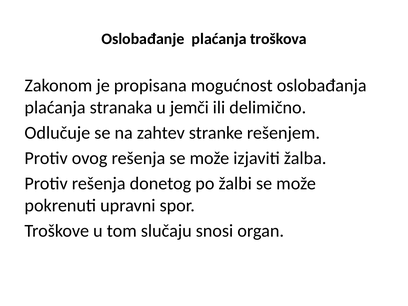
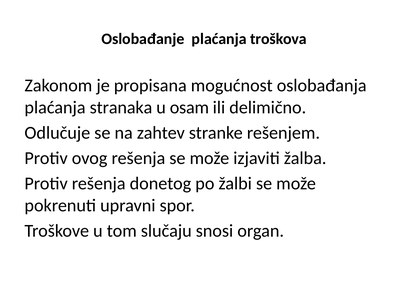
jemči: jemči -> osam
